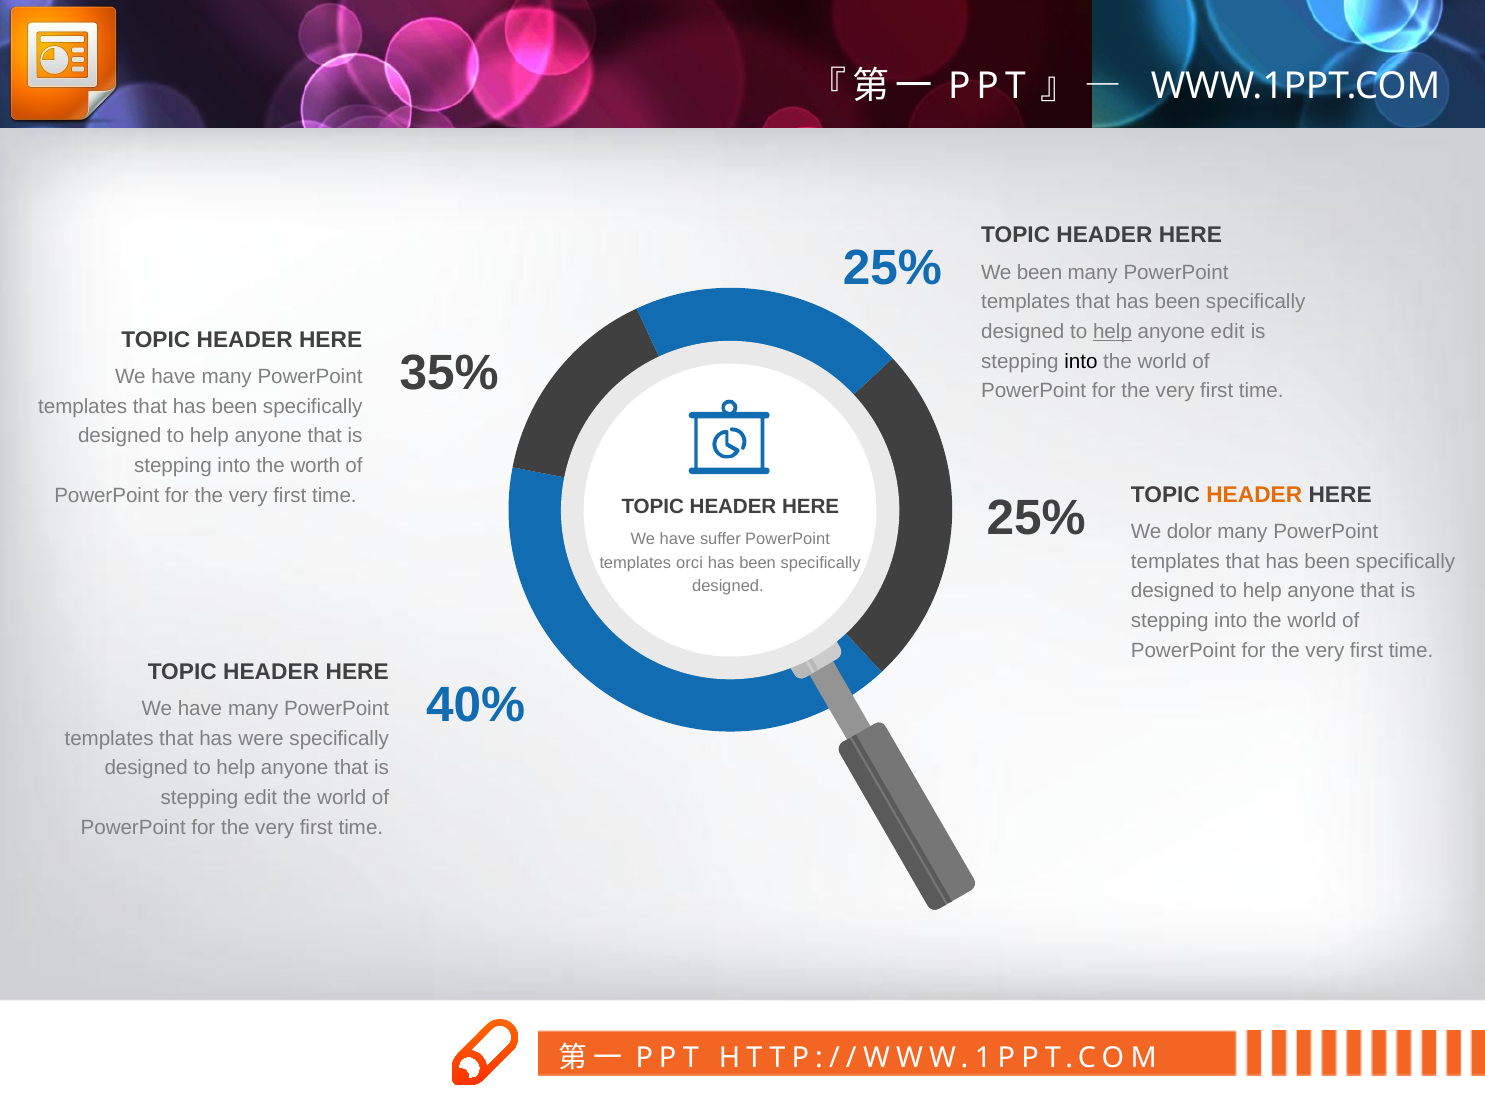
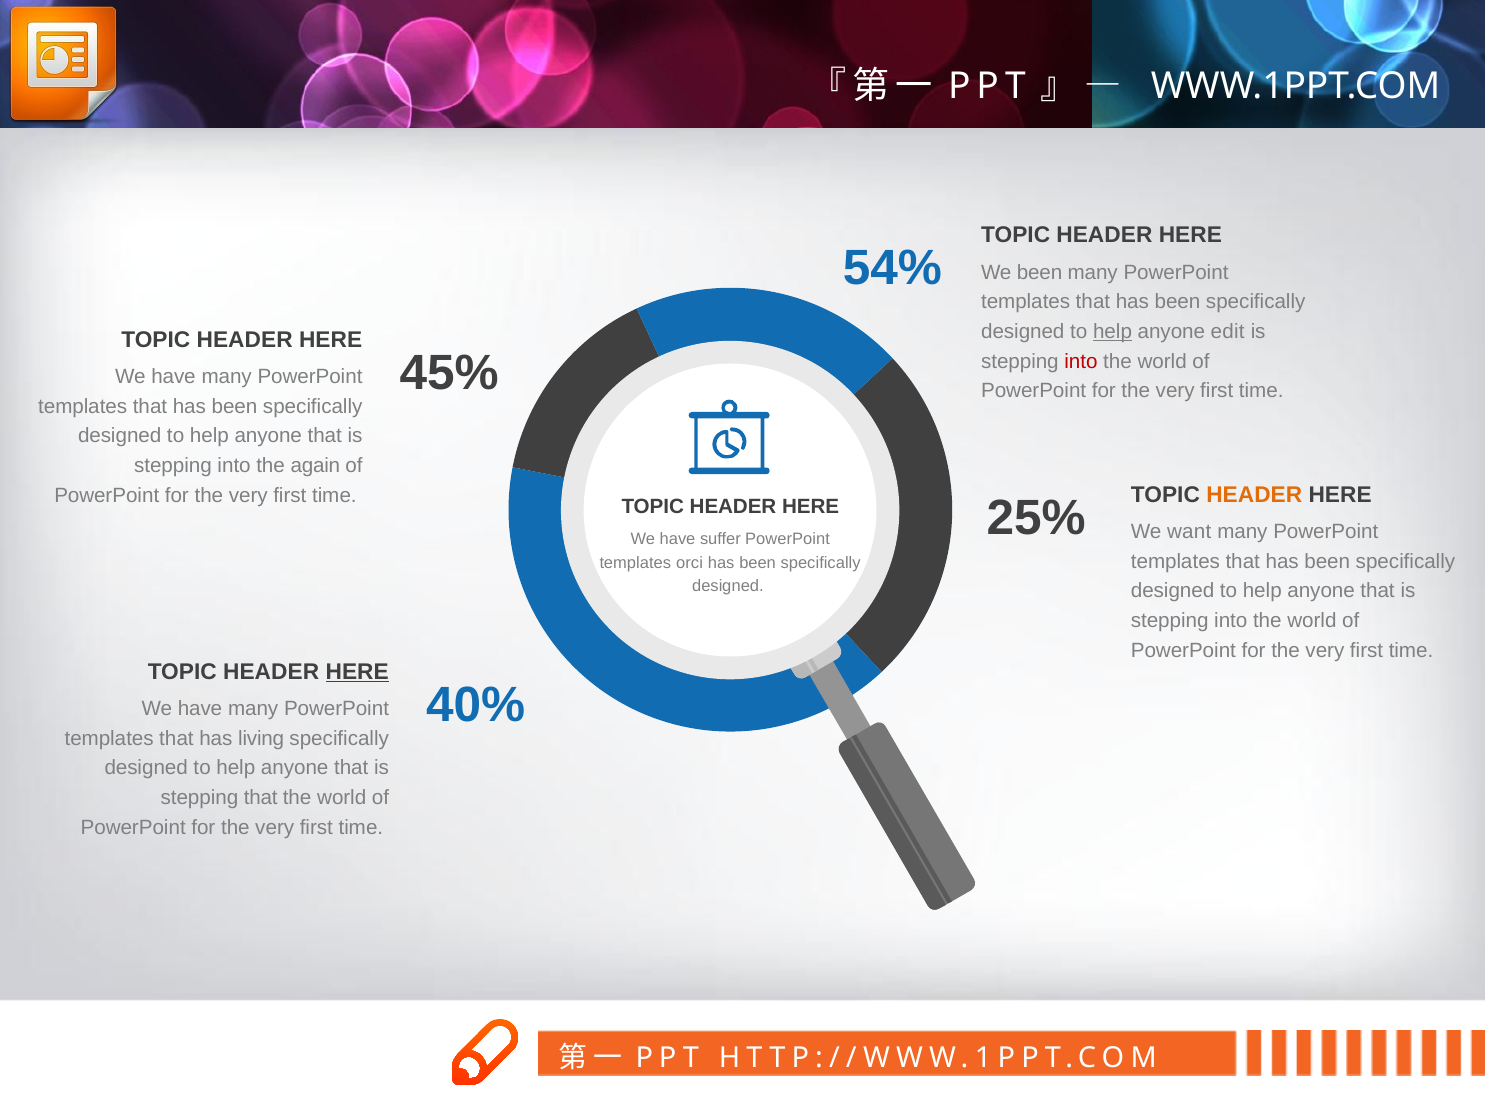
25% at (892, 268): 25% -> 54%
35%: 35% -> 45%
into at (1081, 361) colour: black -> red
worth: worth -> again
dolor: dolor -> want
HERE at (357, 671) underline: none -> present
were: were -> living
stepping edit: edit -> that
